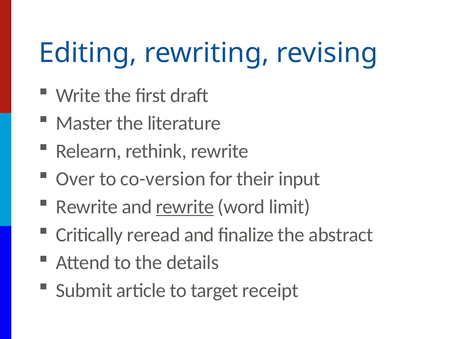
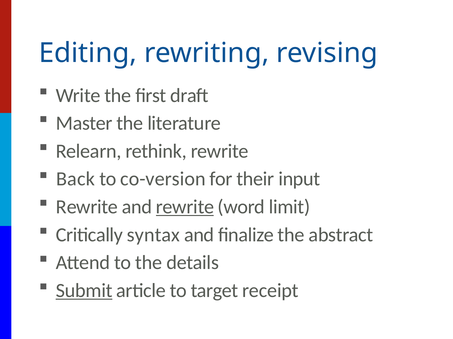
Over: Over -> Back
reread: reread -> syntax
Submit underline: none -> present
